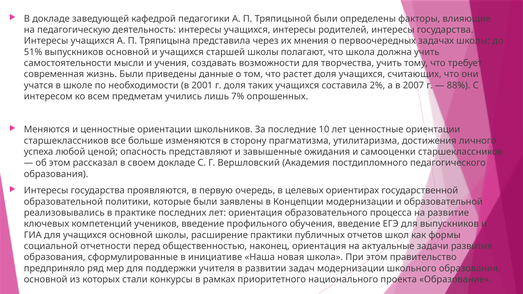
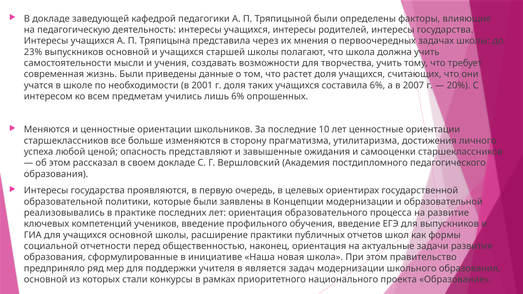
51%: 51% -> 23%
составила 2%: 2% -> 6%
88%: 88% -> 20%
лишь 7%: 7% -> 6%
развитии: развитии -> является
